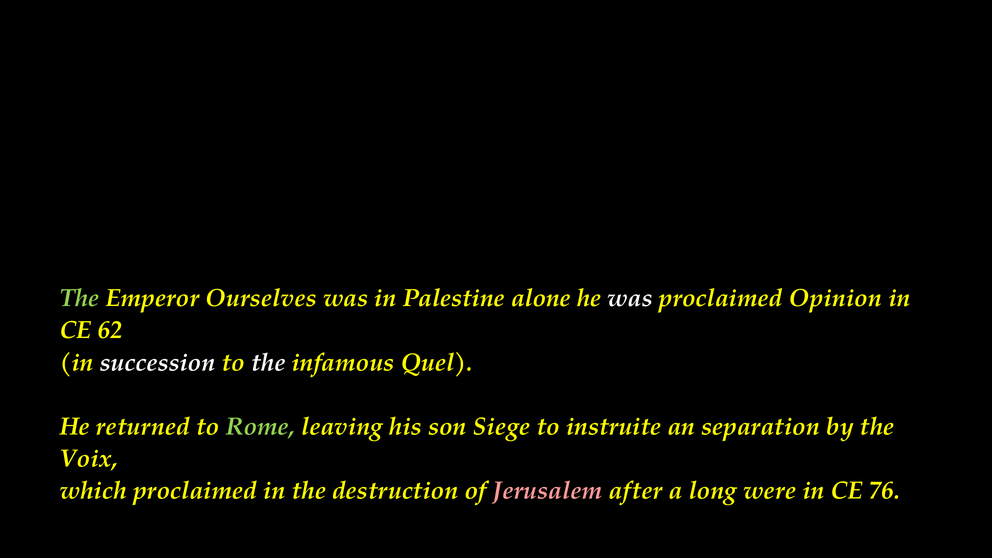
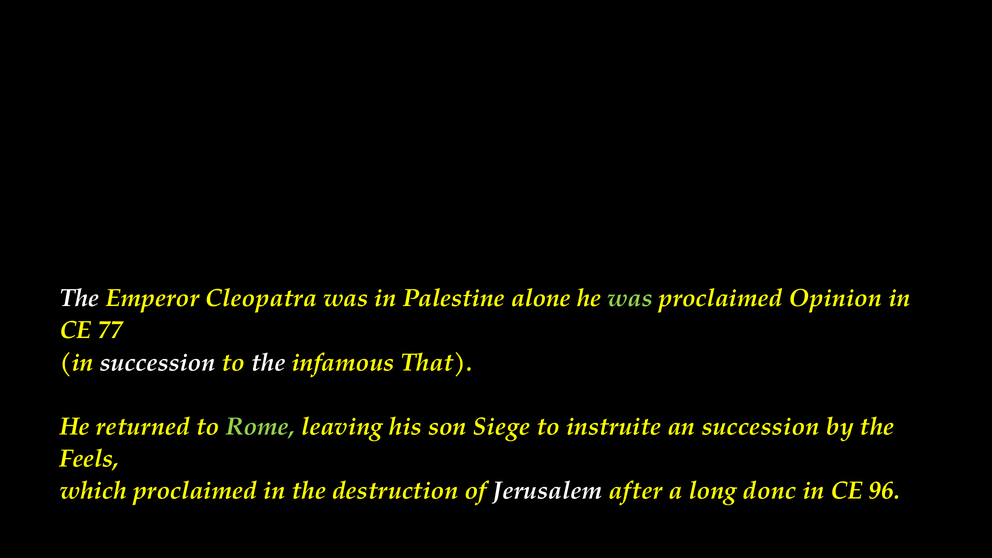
The at (79, 298) colour: light green -> white
Ourselves: Ourselves -> Cleopatra
was at (630, 298) colour: white -> light green
62: 62 -> 77
Quel: Quel -> That
an separation: separation -> succession
Voix: Voix -> Feels
Jerusalem colour: pink -> white
were: were -> donc
76: 76 -> 96
